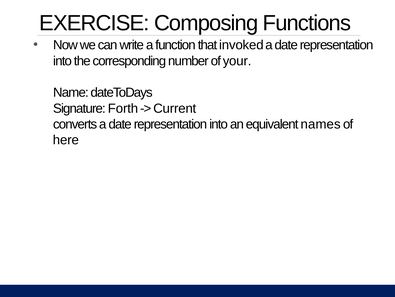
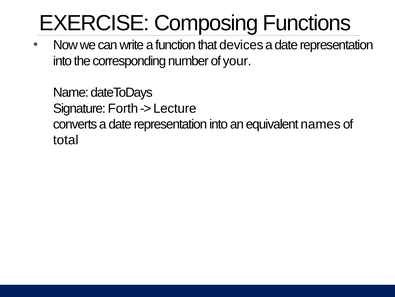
invoked: invoked -> devices
Current: Current -> Lecture
here: here -> total
